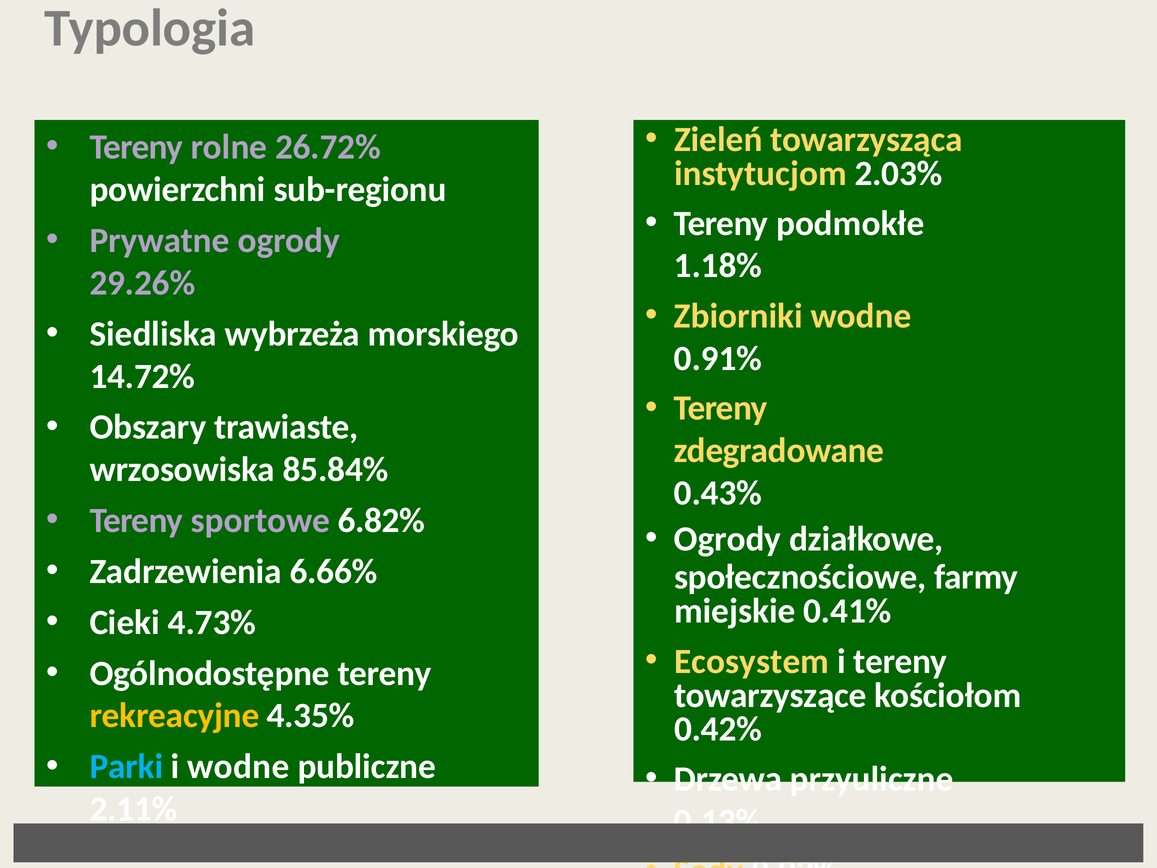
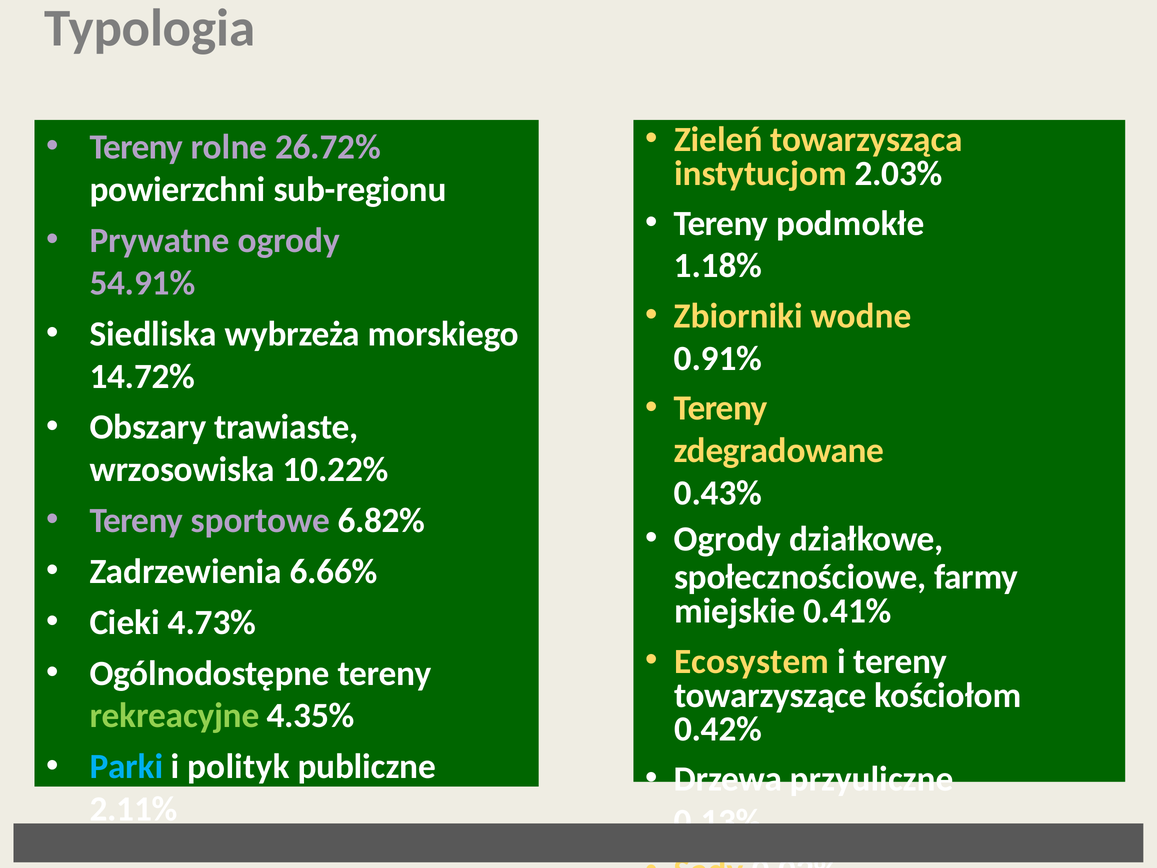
29.26%: 29.26% -> 54.91%
85.84%: 85.84% -> 10.22%
rekreacyjne colour: yellow -> light green
i wodne: wodne -> polityk
